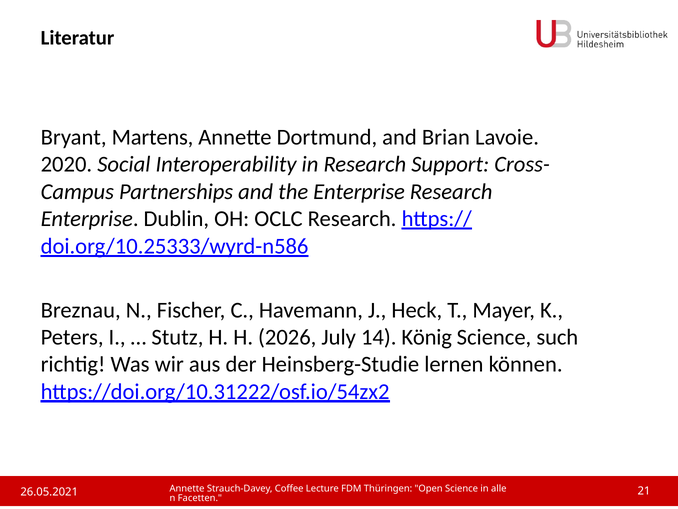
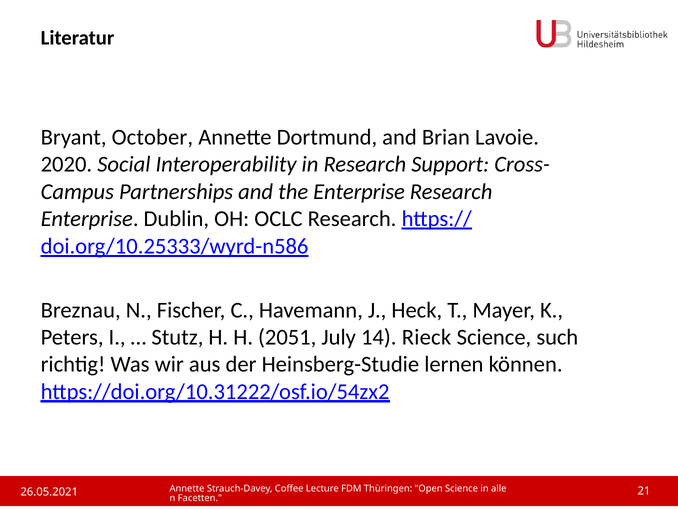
Martens: Martens -> October
2026: 2026 -> 2051
König: König -> Rieck
